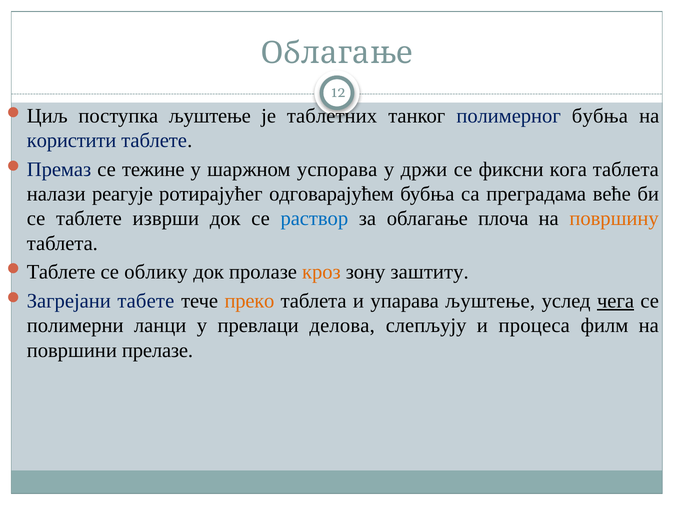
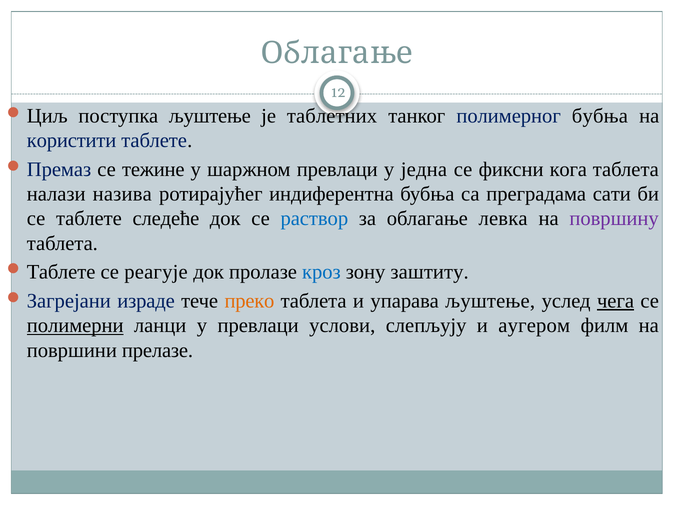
шаржном успорава: успорава -> превлаци
држи: држи -> једна
реагује: реагује -> назива
одговарајућем: одговарајућем -> индиферентна
веће: веће -> сати
изврши: изврши -> следеће
плоча: плоча -> левка
површину colour: orange -> purple
облику: облику -> реагује
кроз colour: orange -> blue
табете: табете -> израде
полимерни underline: none -> present
делова: делова -> услови
процеса: процеса -> аугером
